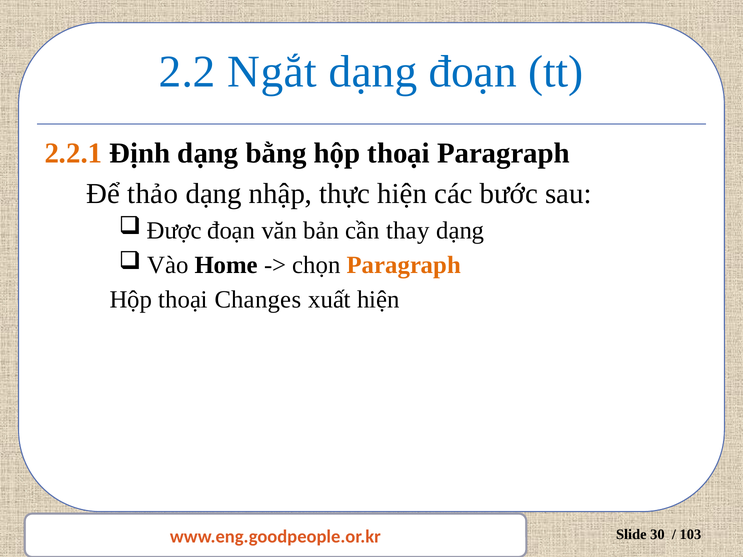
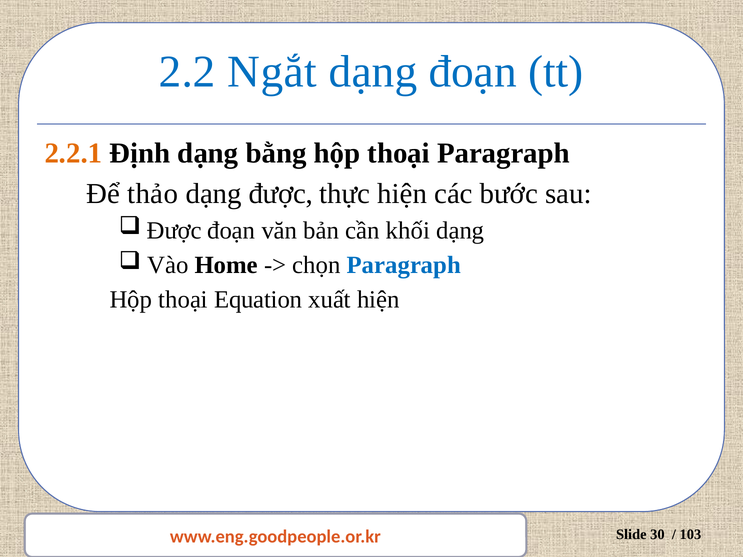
dạng nhập: nhập -> được
thay: thay -> khối
Paragraph at (404, 265) colour: orange -> blue
Changes: Changes -> Equation
